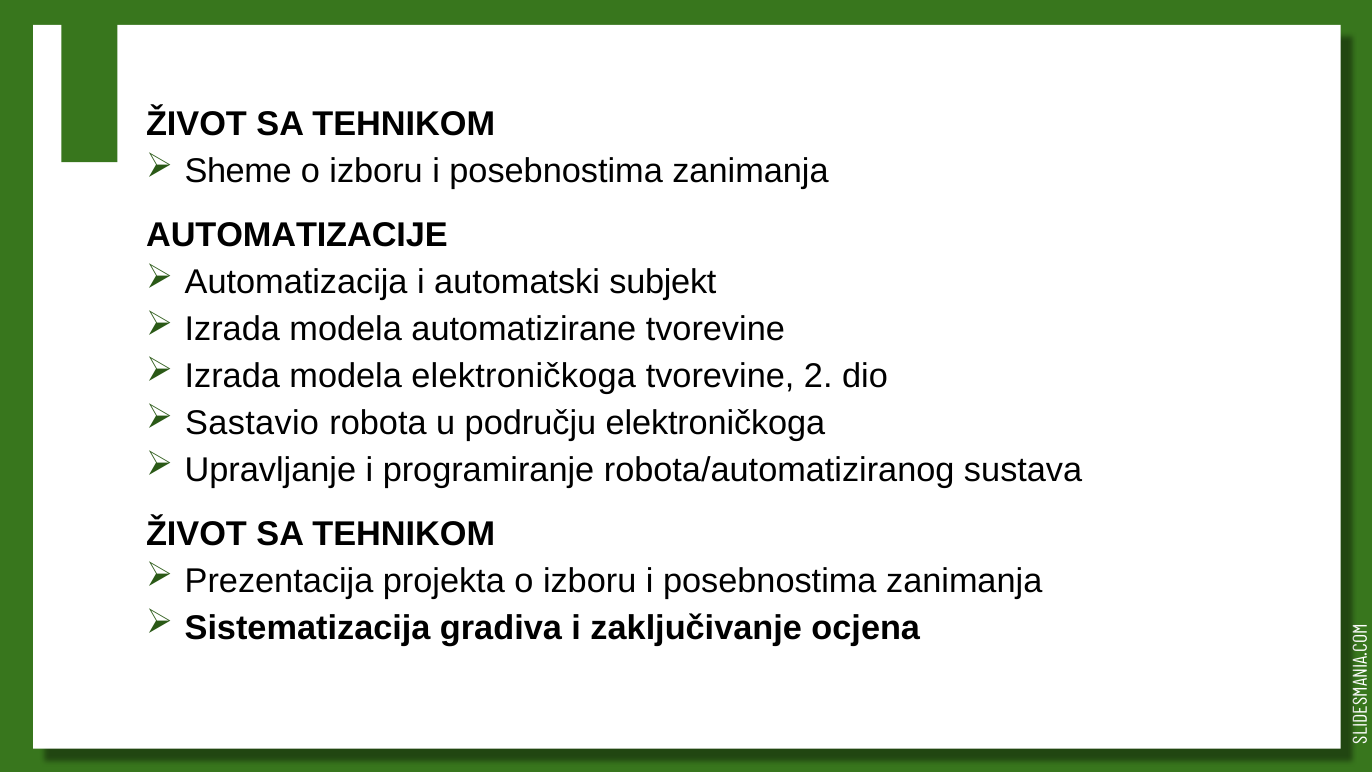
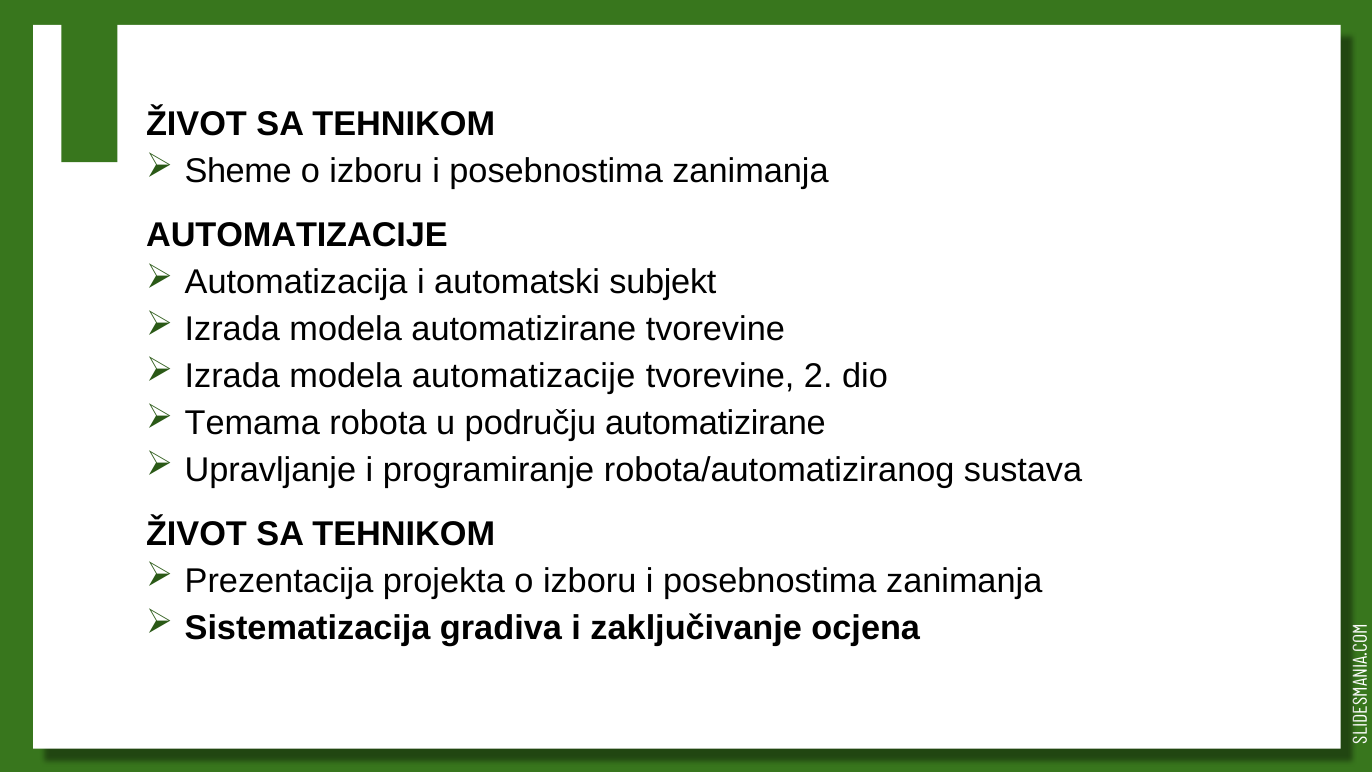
modela elektroničkoga: elektroničkoga -> automatizacije
Sastavio: Sastavio -> Temama
području elektroničkoga: elektroničkoga -> automatizirane
